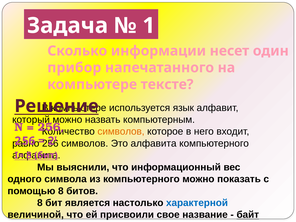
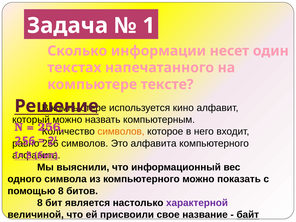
прибор: прибор -> текстах
язык: язык -> кино
характерной colour: blue -> purple
